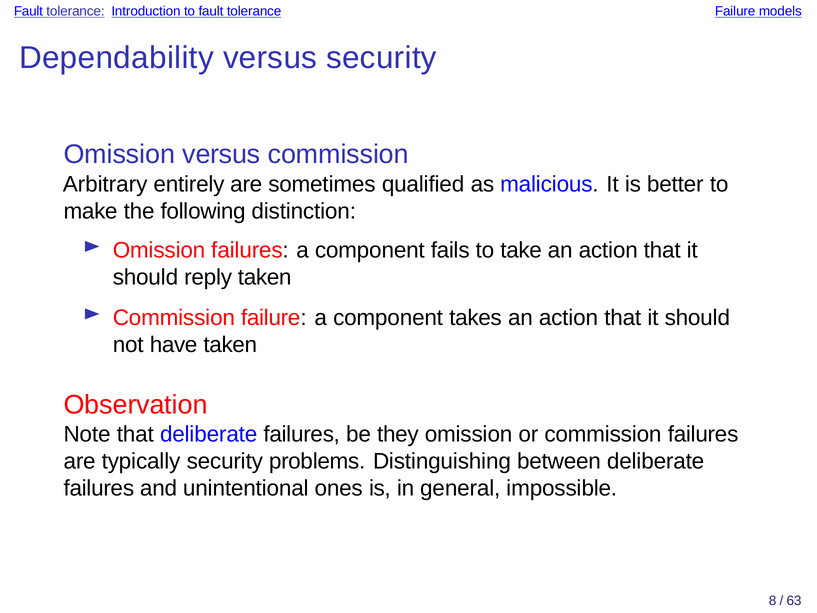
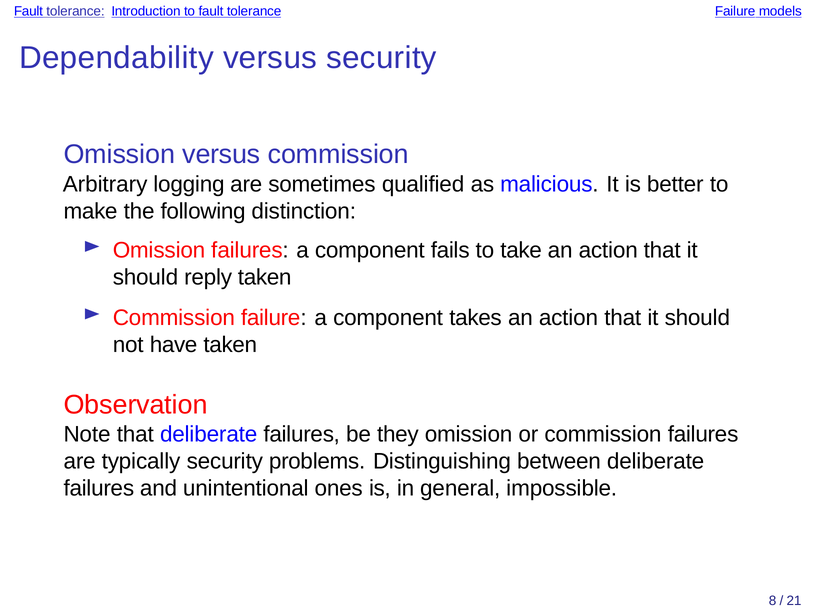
entirely: entirely -> logging
63: 63 -> 21
